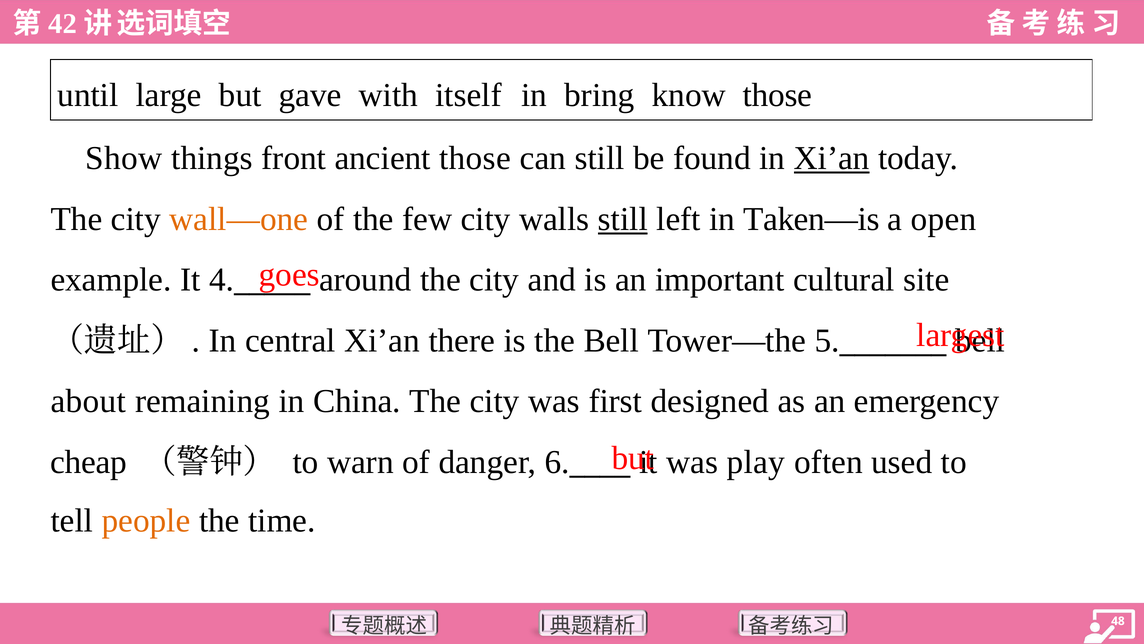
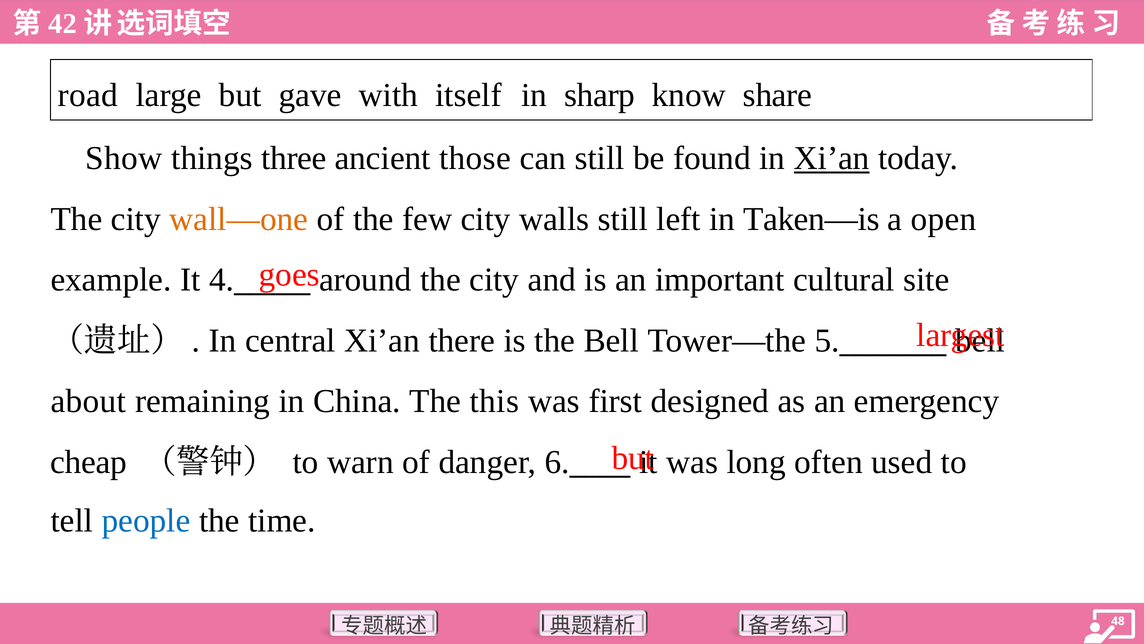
until: until -> road
bring: bring -> sharp
know those: those -> share
front: front -> three
still at (623, 219) underline: present -> none
China The city: city -> this
play: play -> long
people colour: orange -> blue
